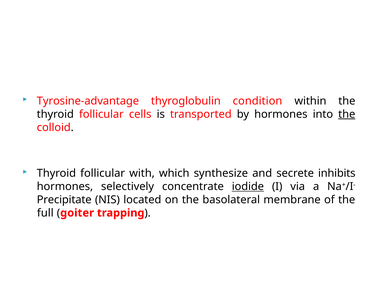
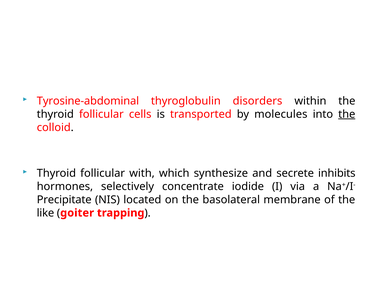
Tyrosine-advantage: Tyrosine-advantage -> Tyrosine-abdominal
condition: condition -> disorders
by hormones: hormones -> molecules
iodide underline: present -> none
full: full -> like
